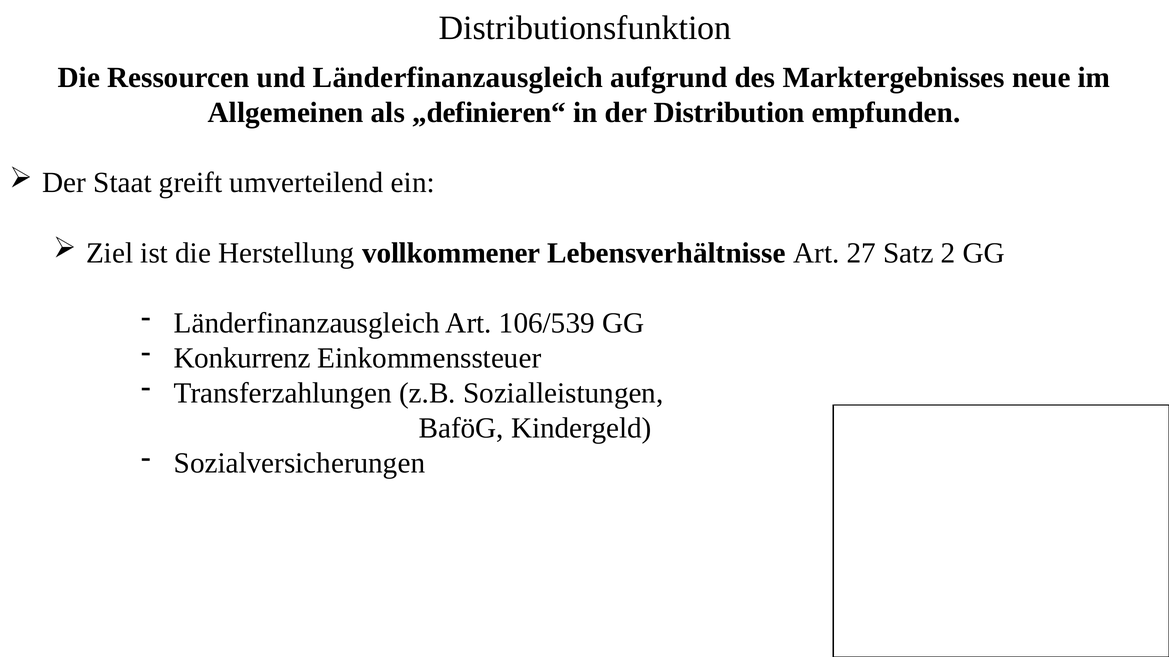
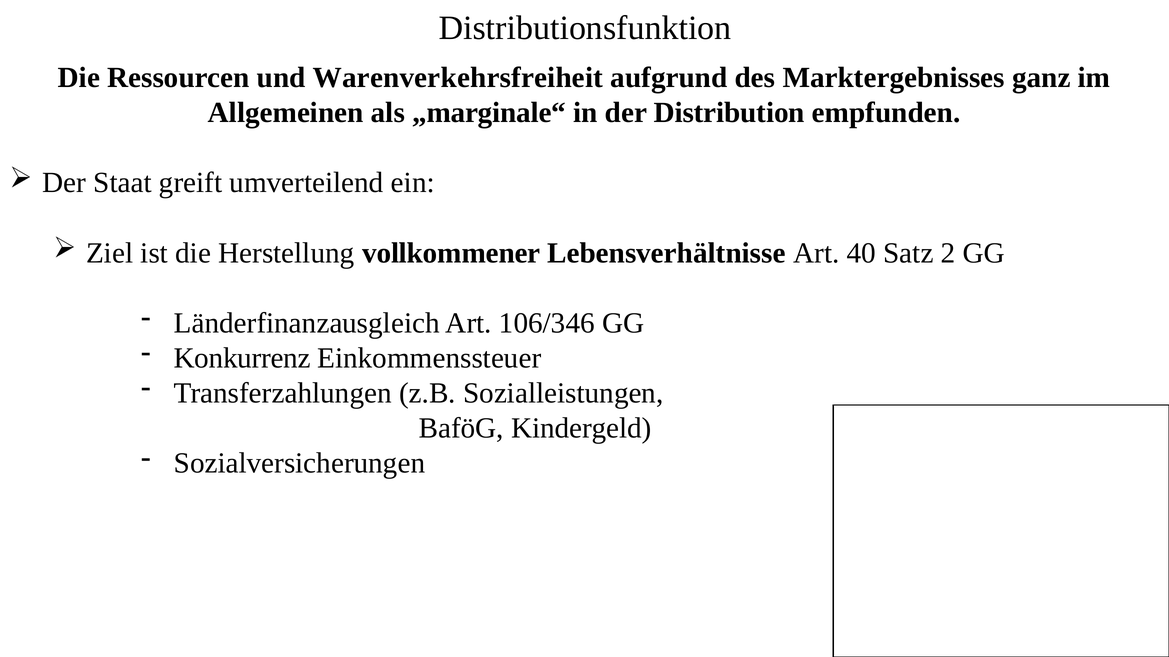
und Länderfinanzausgleich: Länderfinanzausgleich -> Warenverkehrsfreiheit
neue: neue -> ganz
„definieren“: „definieren“ -> „marginale“
27: 27 -> 40
106/539: 106/539 -> 106/346
